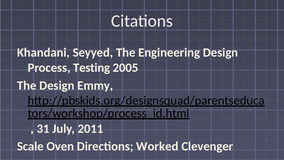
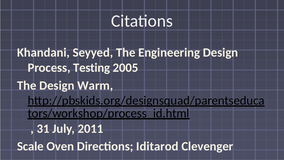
Emmy: Emmy -> Warm
Worked: Worked -> Iditarod
